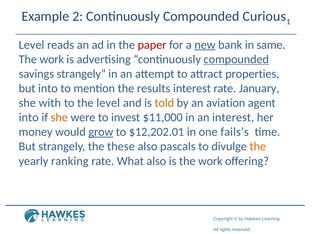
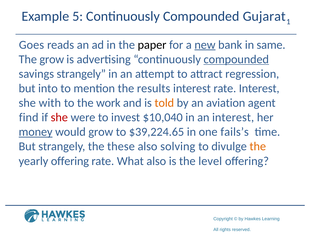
2: 2 -> 5
Curious: Curious -> Gujarat
Level at (31, 45): Level -> Goes
paper colour: red -> black
work at (52, 59): work -> grow
properties: properties -> regression
rate January: January -> Interest
the level: level -> work
into at (29, 117): into -> find
she at (59, 117) colour: orange -> red
$11,000: $11,000 -> $10,040
money underline: none -> present
grow at (101, 132) underline: present -> none
$12,202.01: $12,202.01 -> $39,224.65
pascals: pascals -> solving
yearly ranking: ranking -> offering
is the work: work -> level
